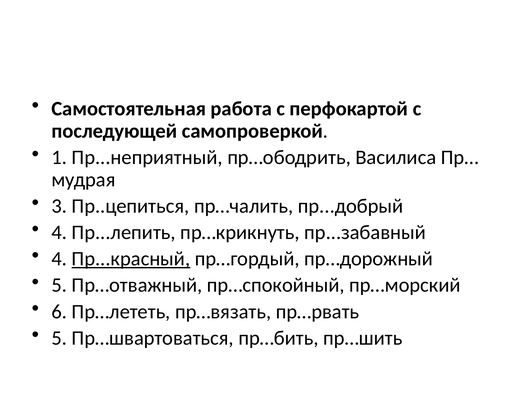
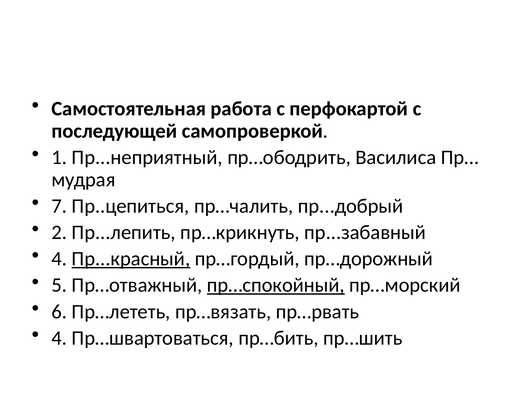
3: 3 -> 7
4 at (59, 232): 4 -> 2
пр…спокойный underline: none -> present
5 at (59, 338): 5 -> 4
